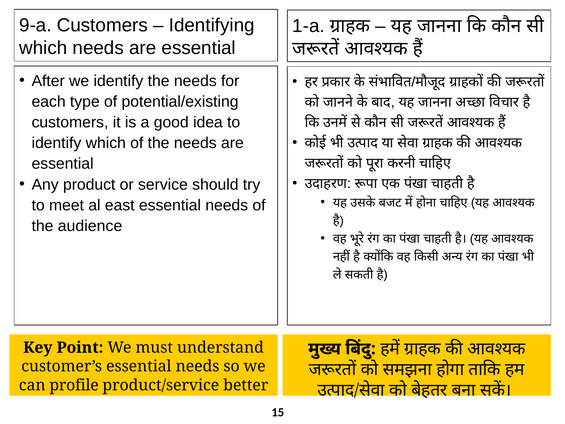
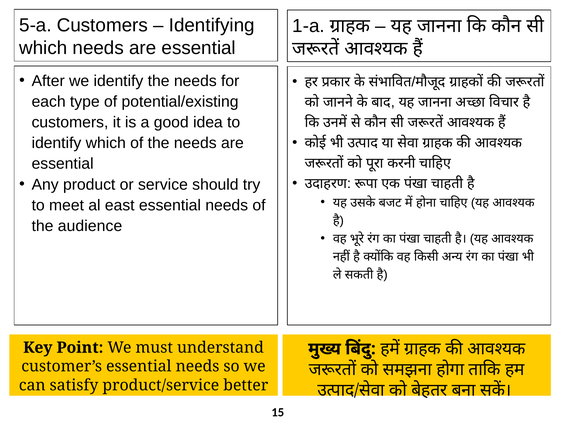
9-a: 9-a -> 5-a
profile: profile -> satisfy
